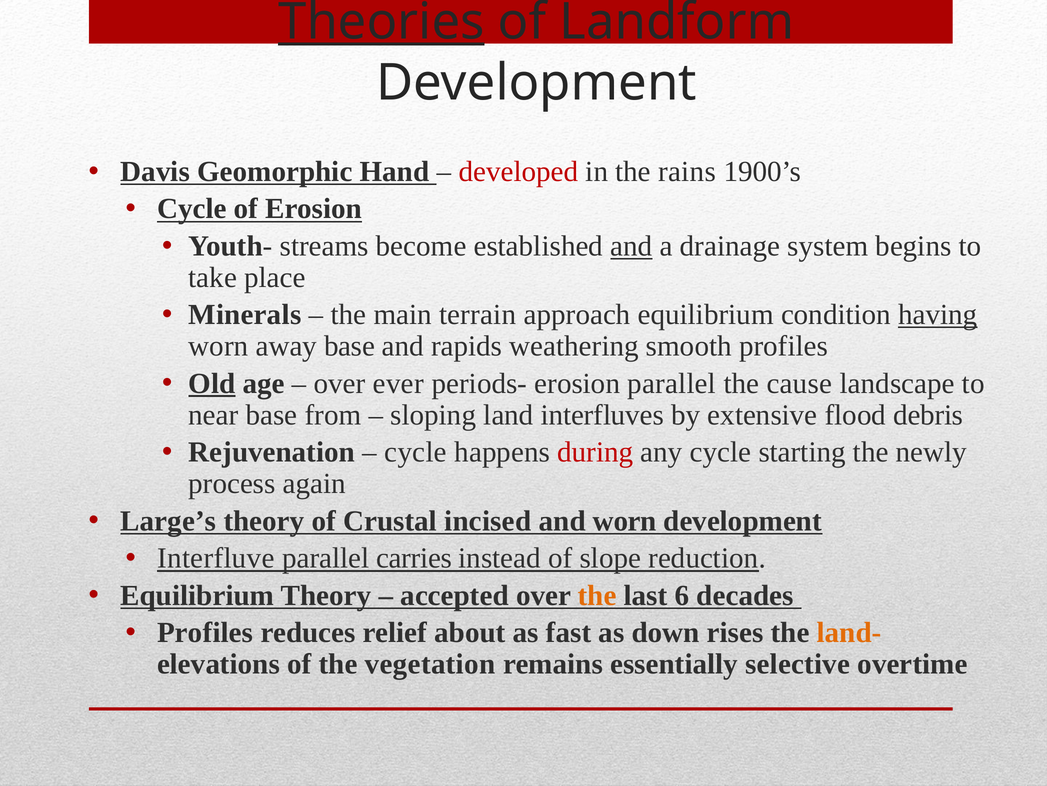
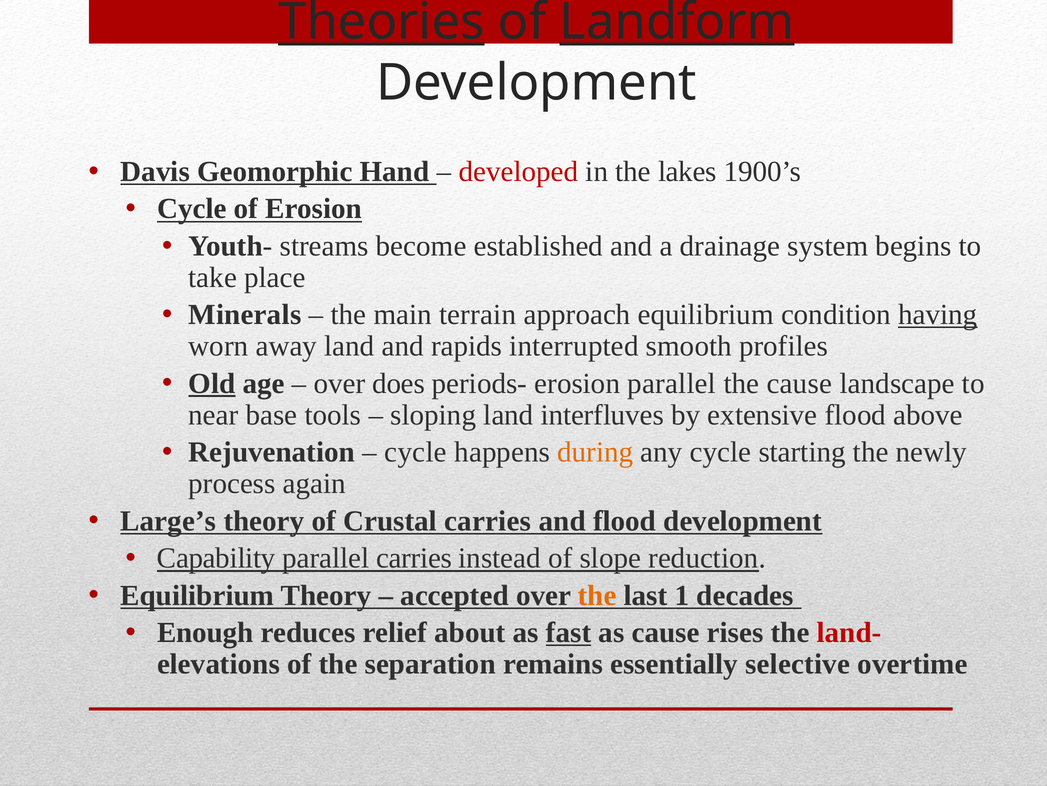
Landform underline: none -> present
rains: rains -> lakes
and at (631, 246) underline: present -> none
away base: base -> land
weathering: weathering -> interrupted
ever: ever -> does
from: from -> tools
debris: debris -> above
during colour: red -> orange
Crustal incised: incised -> carries
and worn: worn -> flood
Interfluve: Interfluve -> Capability
6: 6 -> 1
Profiles at (205, 632): Profiles -> Enough
fast underline: none -> present
as down: down -> cause
land- colour: orange -> red
vegetation: vegetation -> separation
